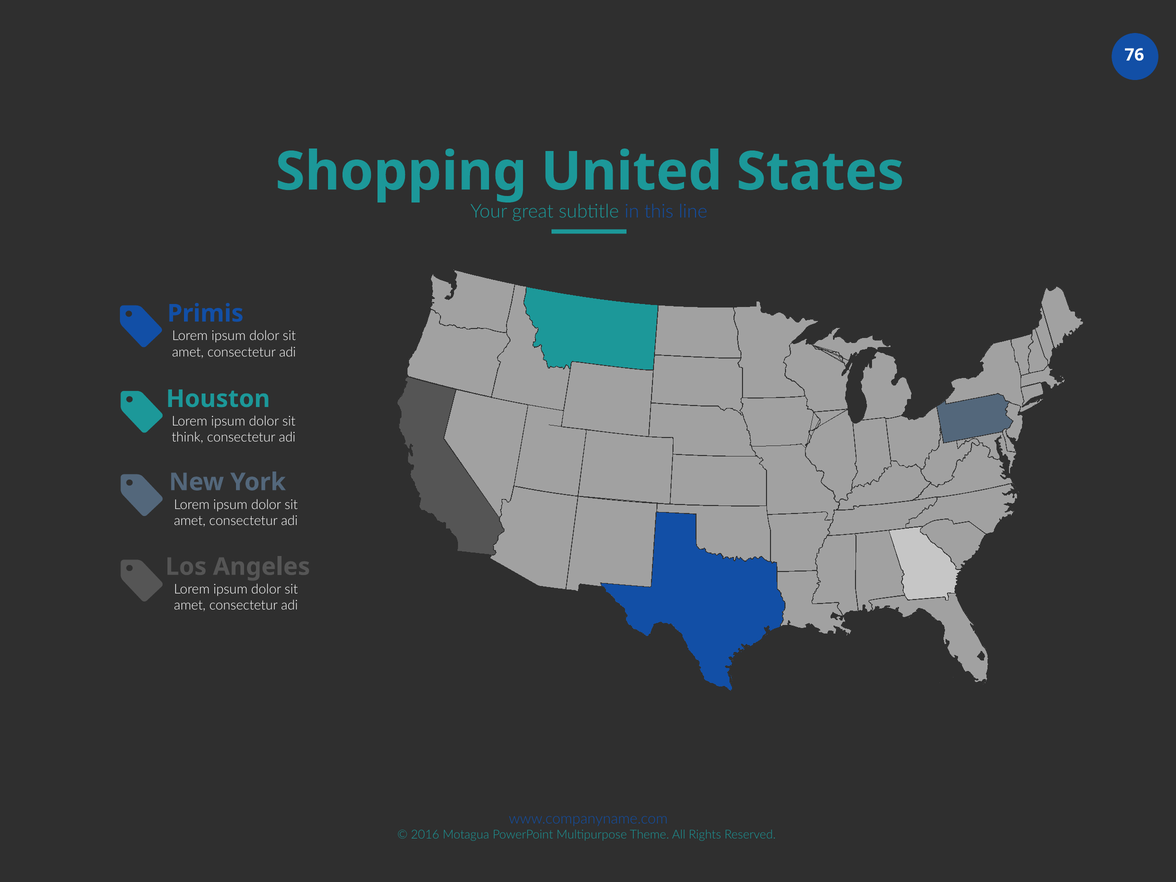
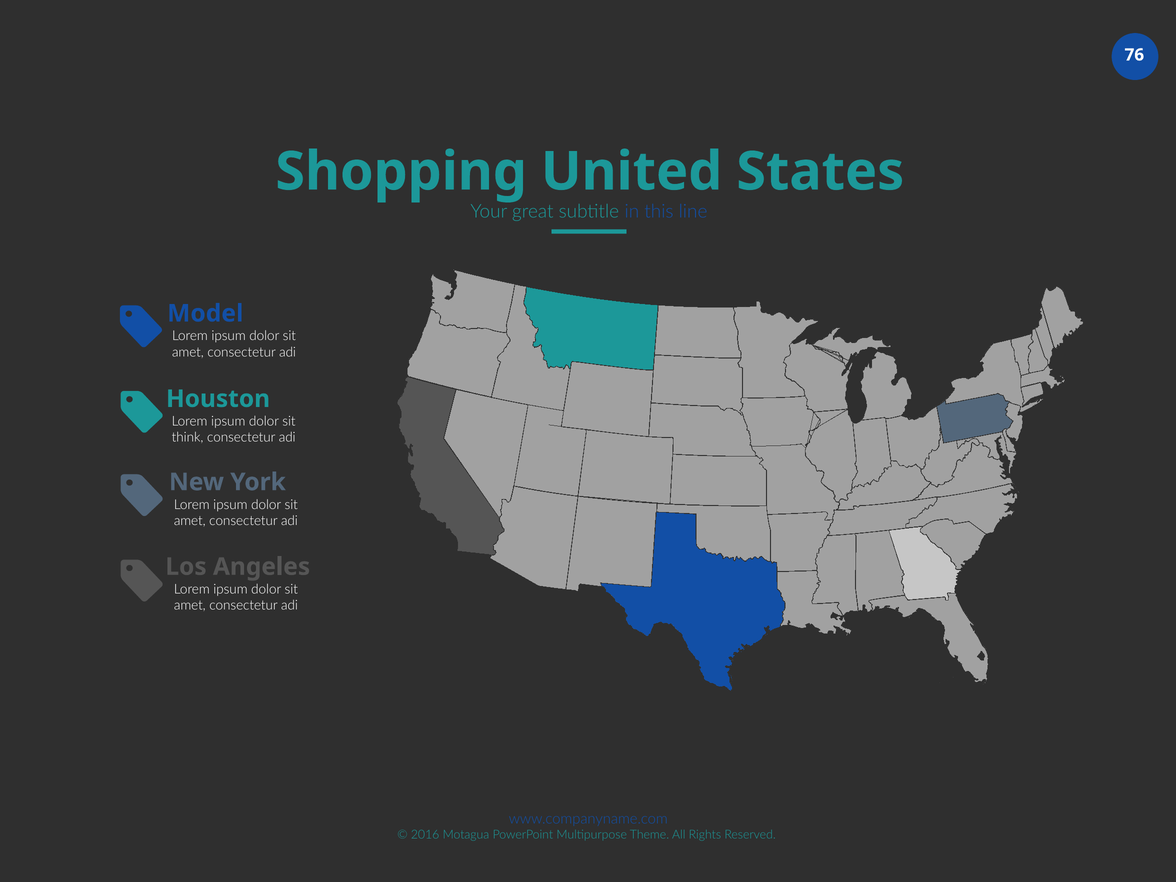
Primis: Primis -> Model
